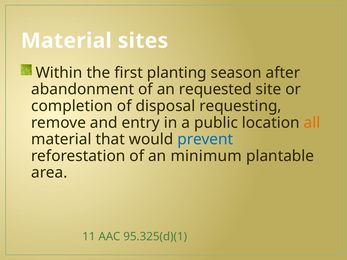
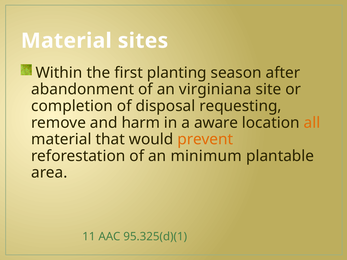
requested: requested -> virginiana
entry: entry -> harm
public: public -> aware
prevent colour: blue -> orange
